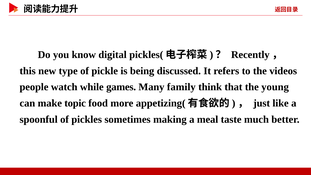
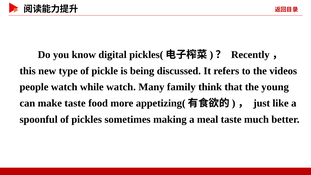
while games: games -> watch
make topic: topic -> taste
